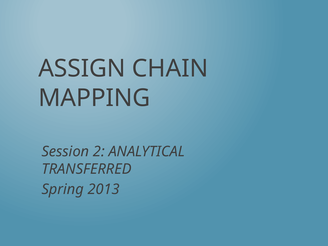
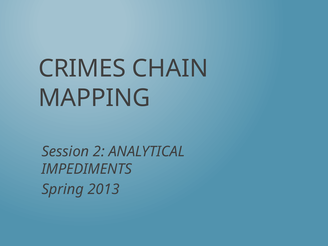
ASSIGN: ASSIGN -> CRIMES
TRANSFERRED: TRANSFERRED -> IMPEDIMENTS
